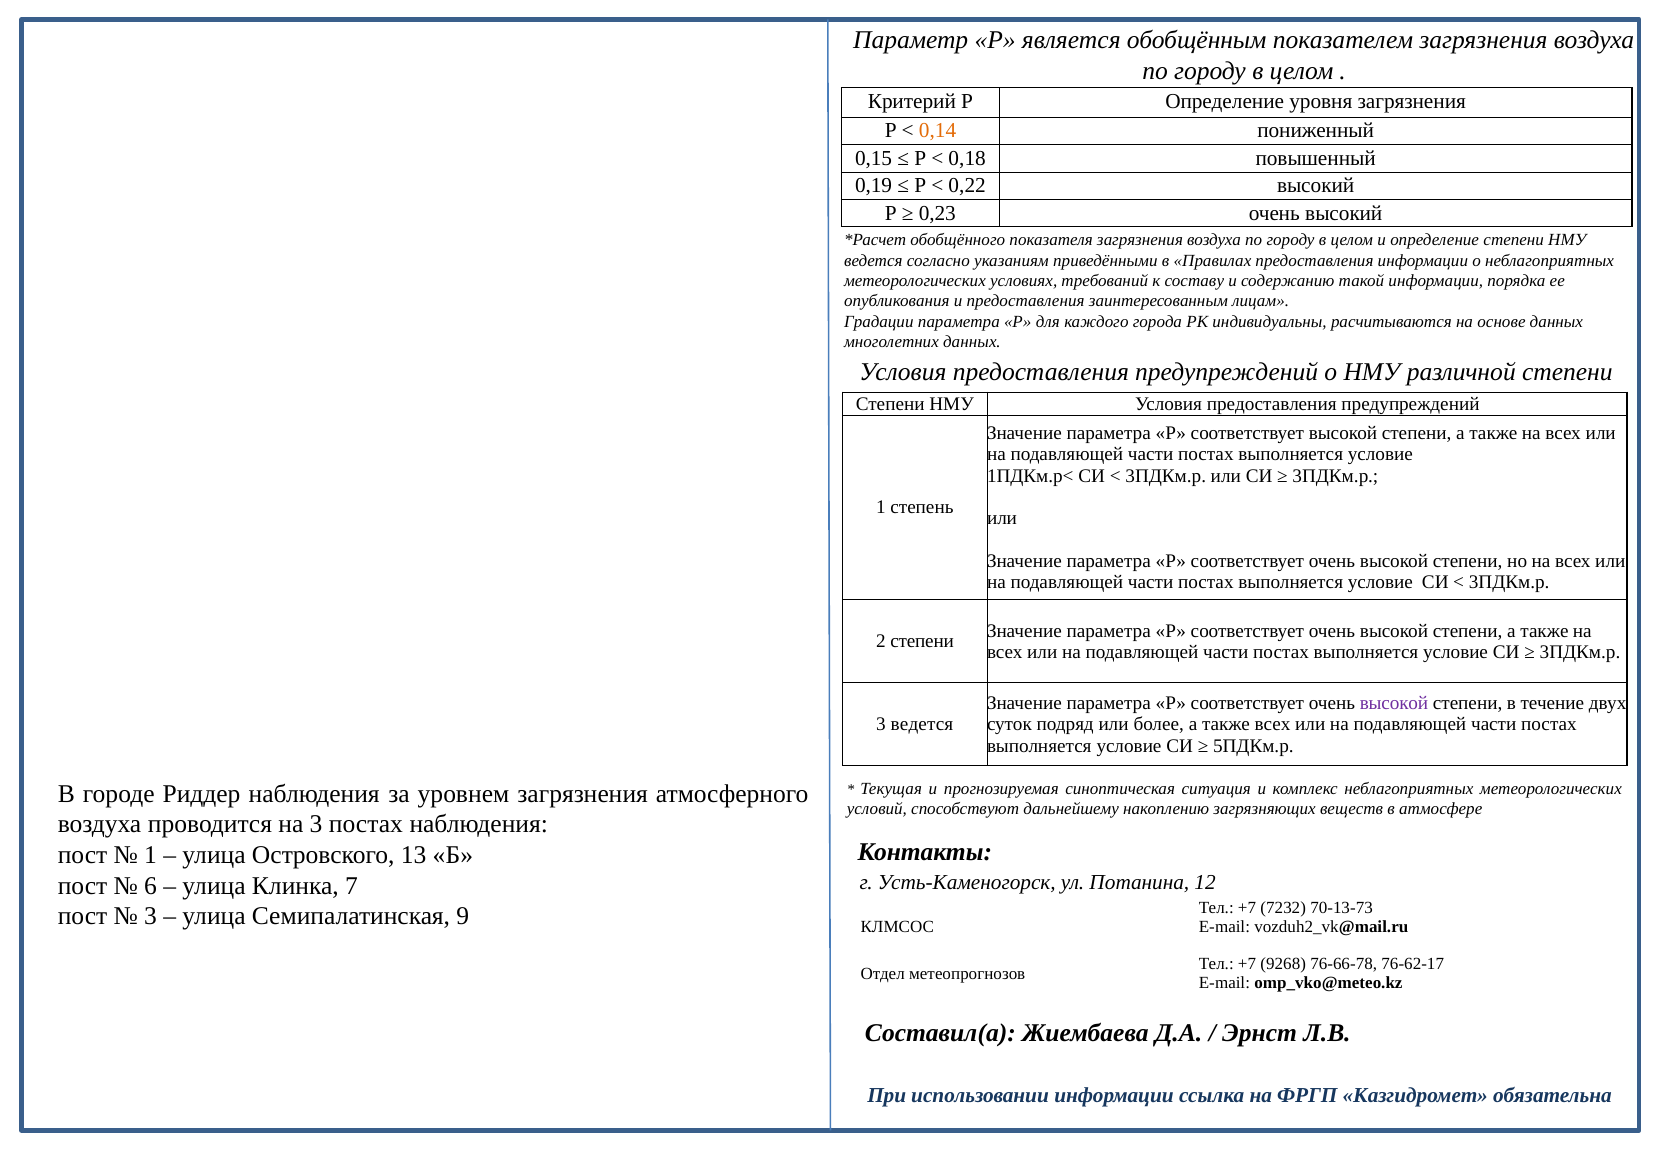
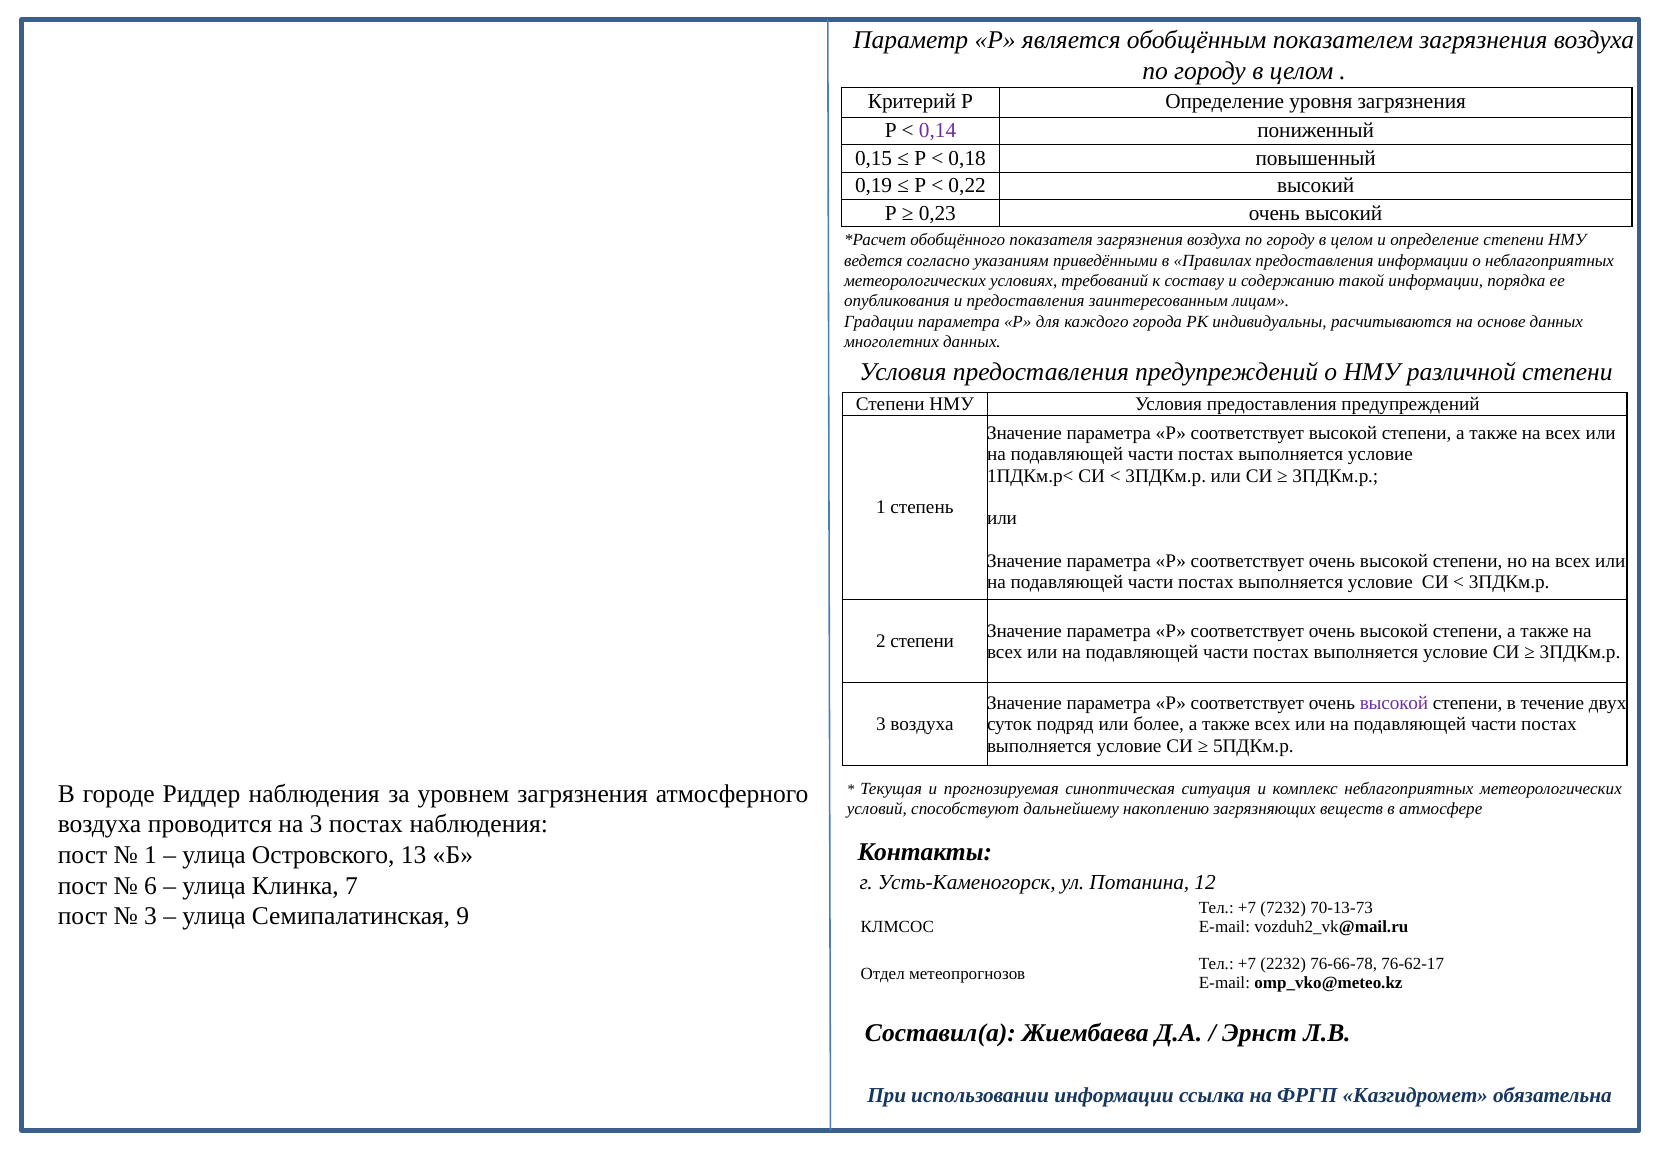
0,14 colour: orange -> purple
3 ведется: ведется -> воздуха
9268: 9268 -> 2232
